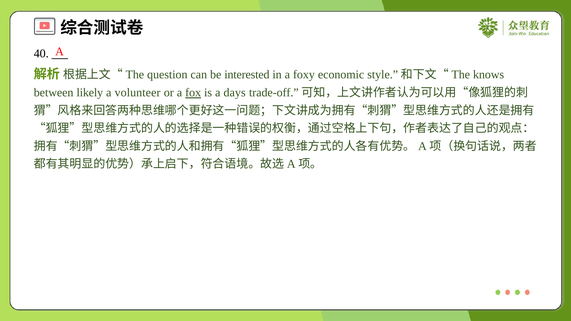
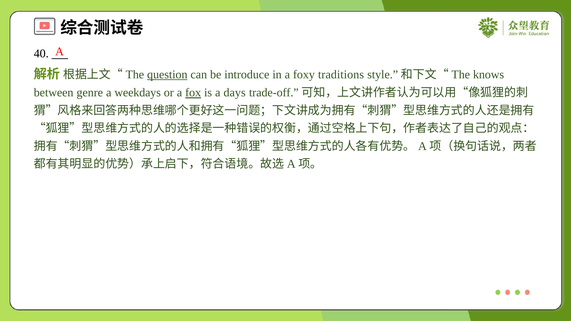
question underline: none -> present
interested: interested -> introduce
economic: economic -> traditions
likely: likely -> genre
volunteer: volunteer -> weekdays
